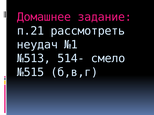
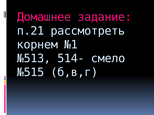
неудач: неудач -> корнем
